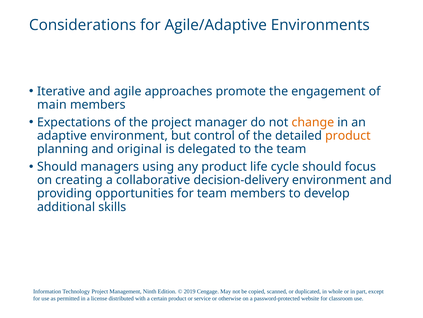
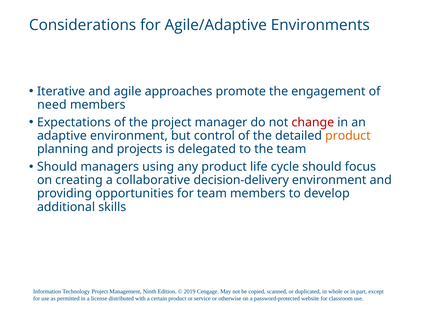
main: main -> need
change colour: orange -> red
original: original -> projects
